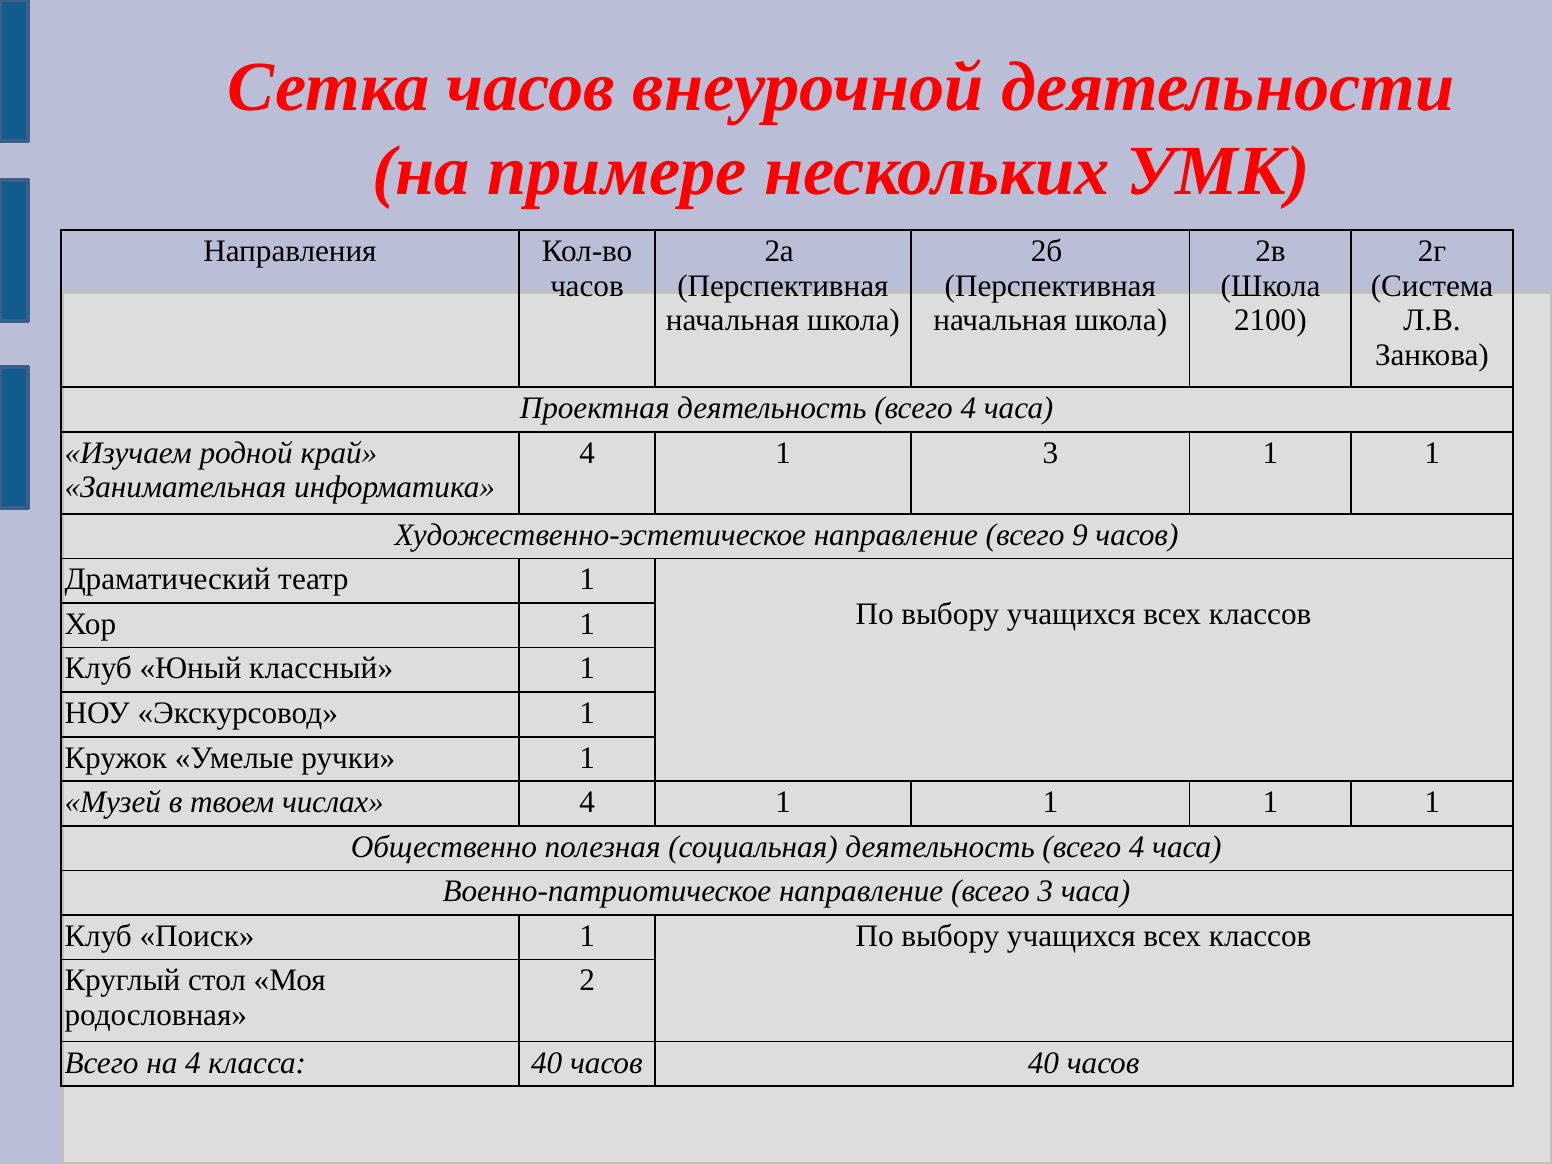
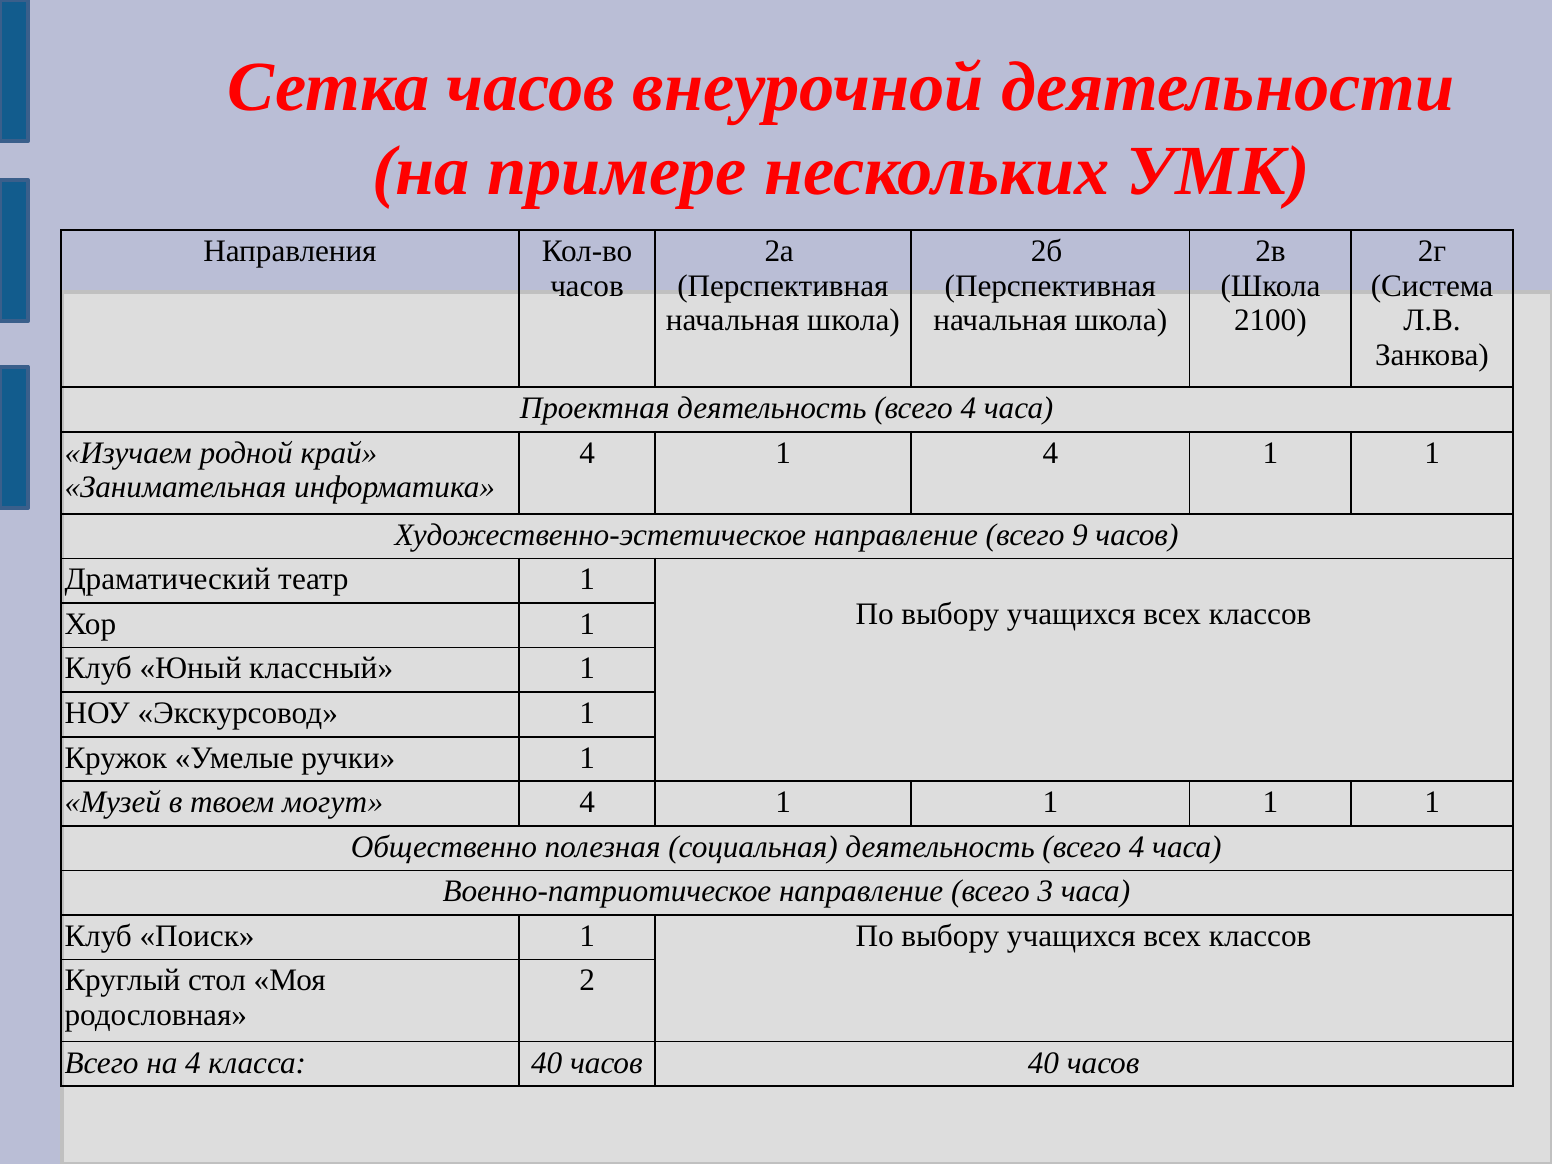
1 3: 3 -> 4
числах: числах -> могут
